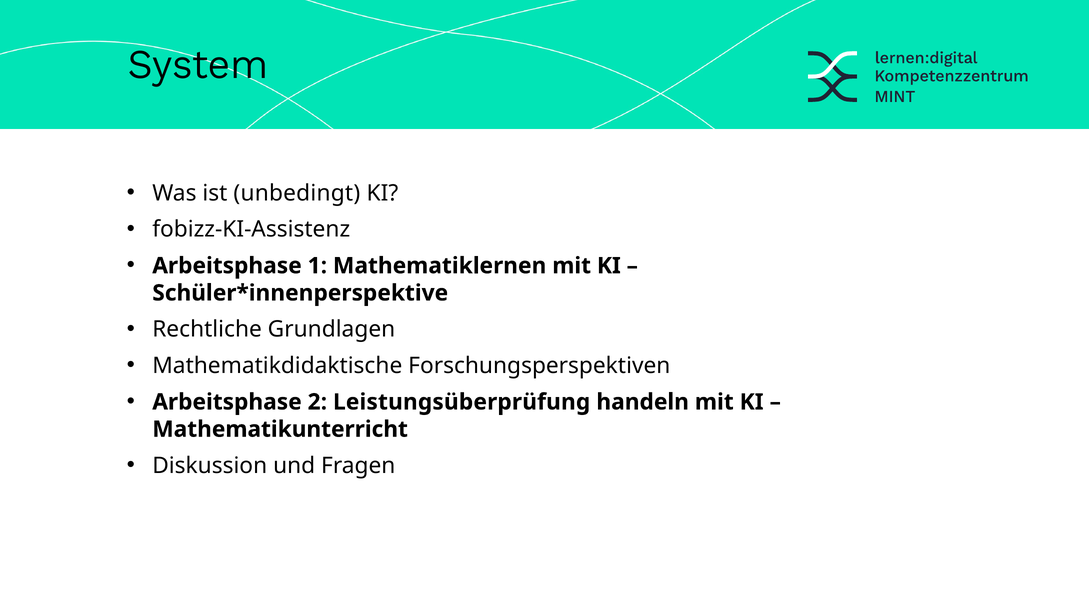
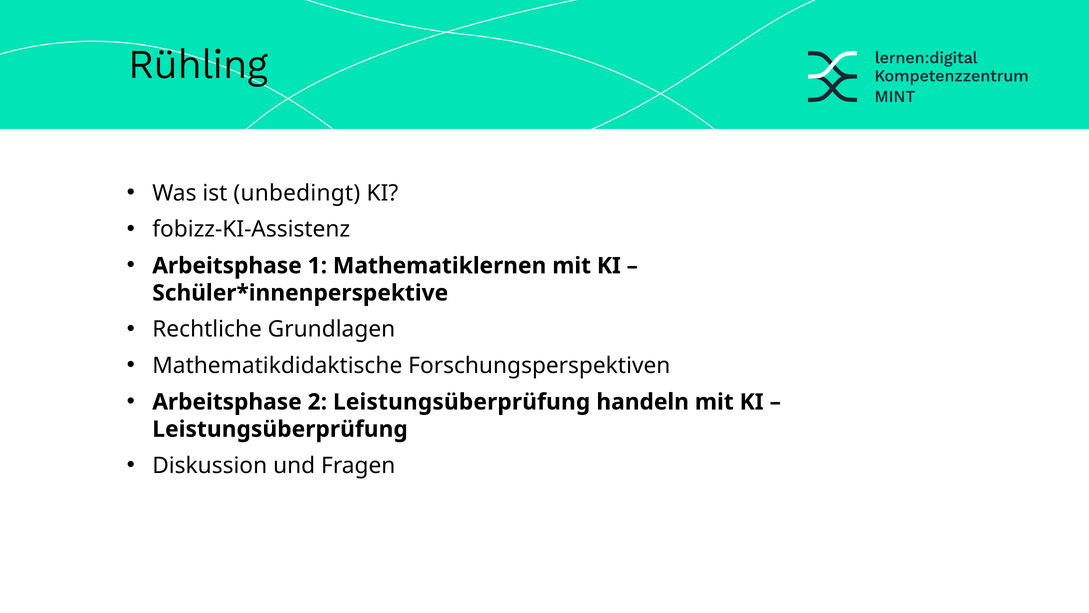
System: System -> Rühling
Mathematikunterricht at (280, 429): Mathematikunterricht -> Leistungsüberprüfung
